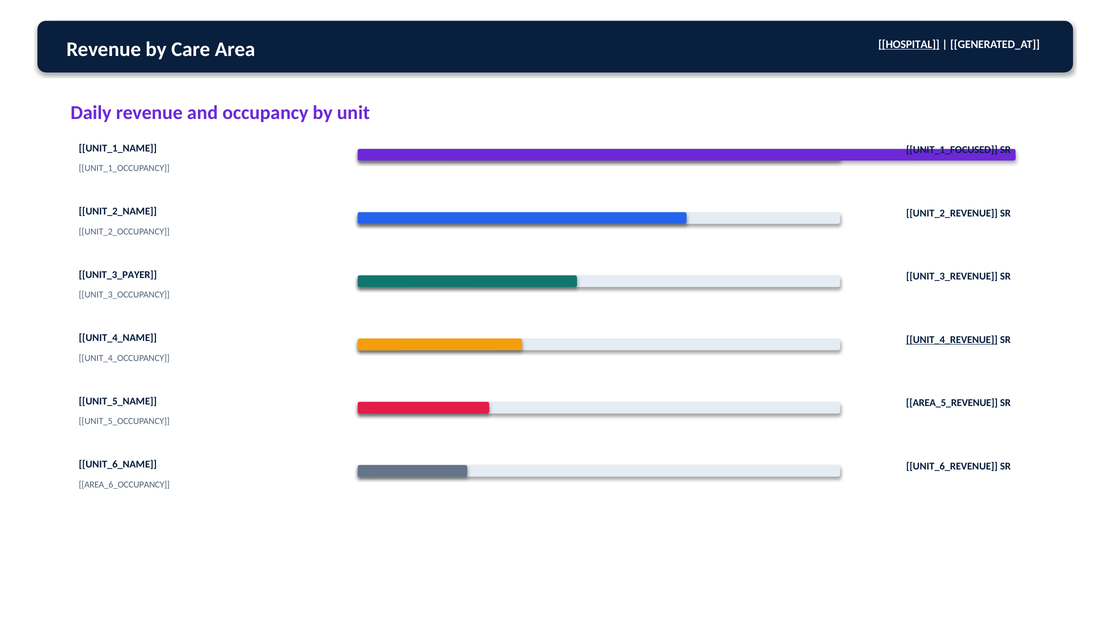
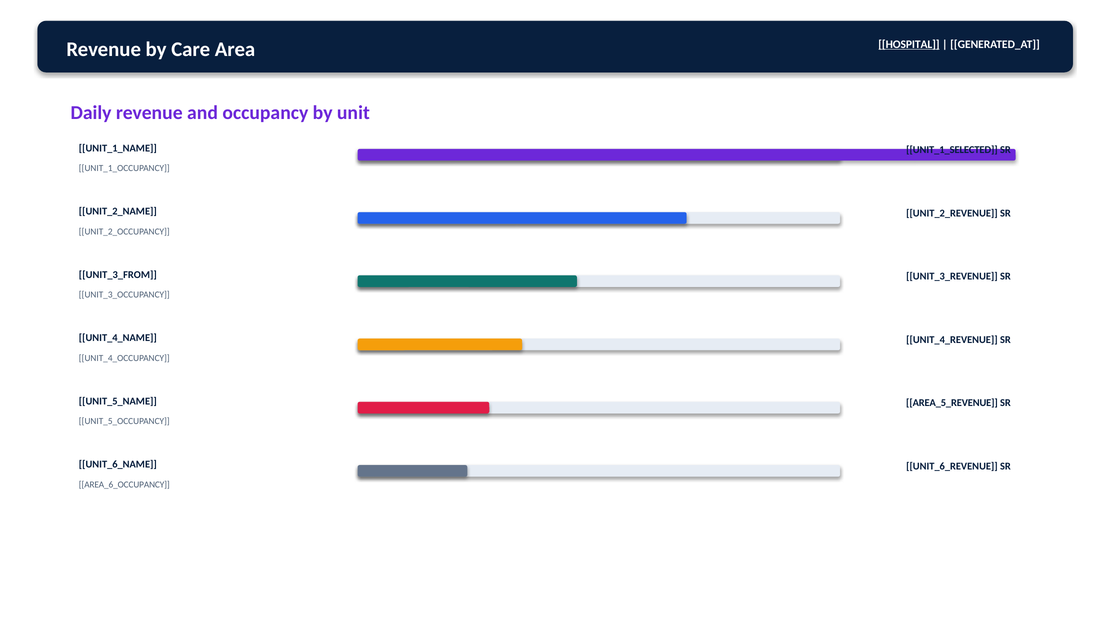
UNIT_1_FOCUSED: UNIT_1_FOCUSED -> UNIT_1_SELECTED
UNIT_3_PAYER: UNIT_3_PAYER -> UNIT_3_FROM
UNIT_4_REVENUE underline: present -> none
